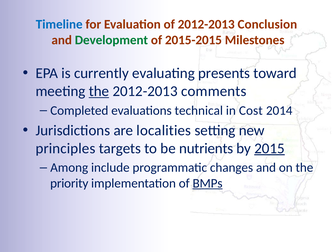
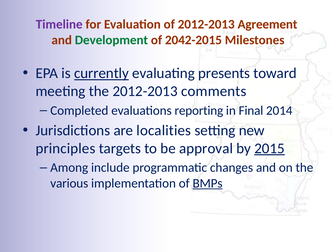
Timeline colour: blue -> purple
Conclusion: Conclusion -> Agreement
2015-2015: 2015-2015 -> 2042-2015
currently underline: none -> present
the at (99, 91) underline: present -> none
technical: technical -> reporting
Cost: Cost -> Final
nutrients: nutrients -> approval
priority: priority -> various
